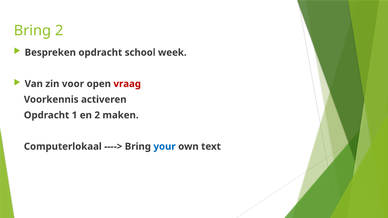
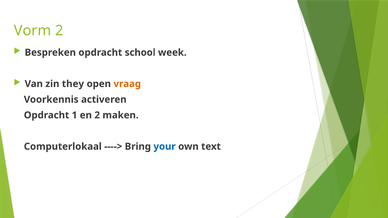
Bring at (33, 31): Bring -> Vorm
voor: voor -> they
vraag colour: red -> orange
